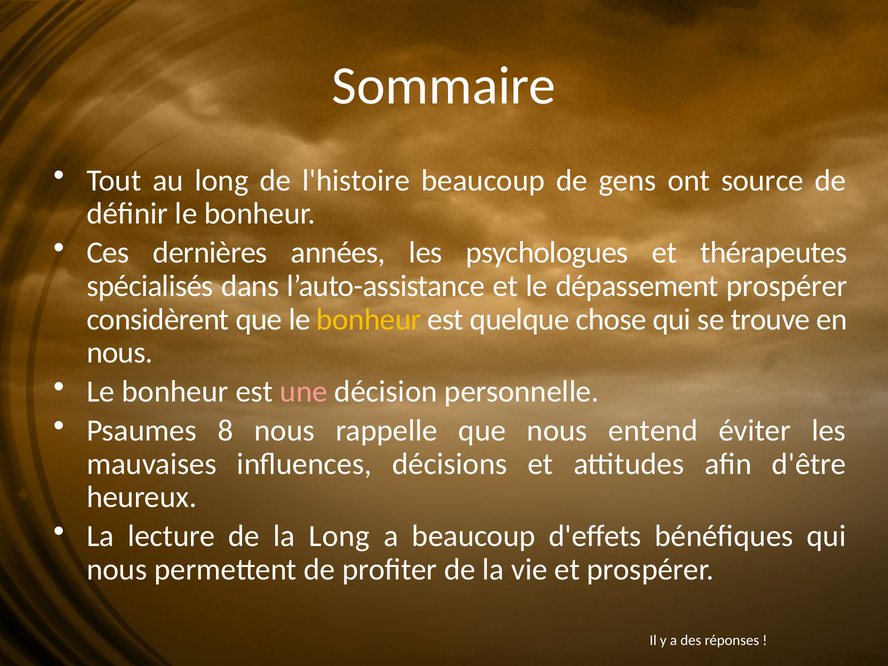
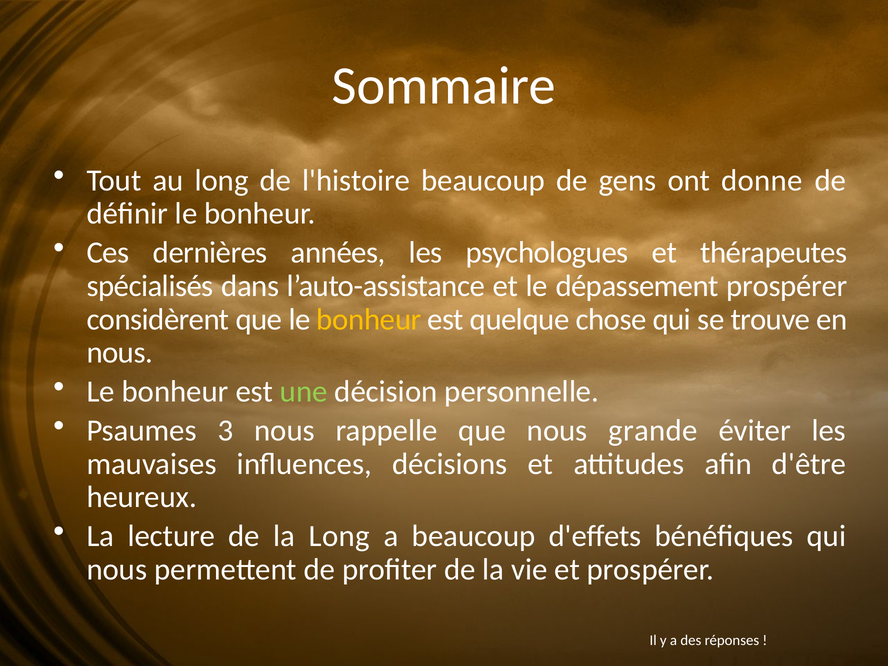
source: source -> donne
une colour: pink -> light green
8: 8 -> 3
entend: entend -> grande
